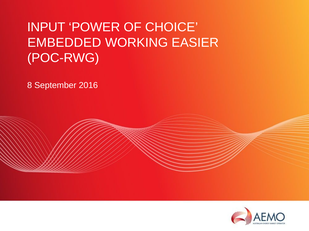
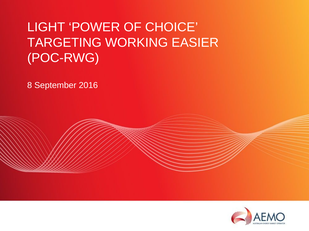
INPUT: INPUT -> LIGHT
EMBEDDED: EMBEDDED -> TARGETING
